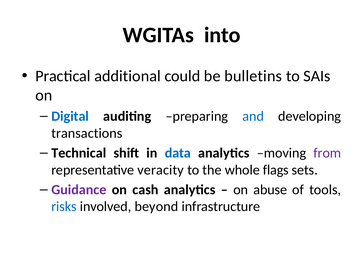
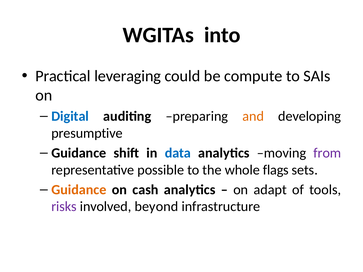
additional: additional -> leveraging
bulletins: bulletins -> compute
and colour: blue -> orange
transactions: transactions -> presumptive
Technical at (79, 153): Technical -> Guidance
veracity: veracity -> possible
Guidance at (79, 190) colour: purple -> orange
abuse: abuse -> adapt
risks colour: blue -> purple
